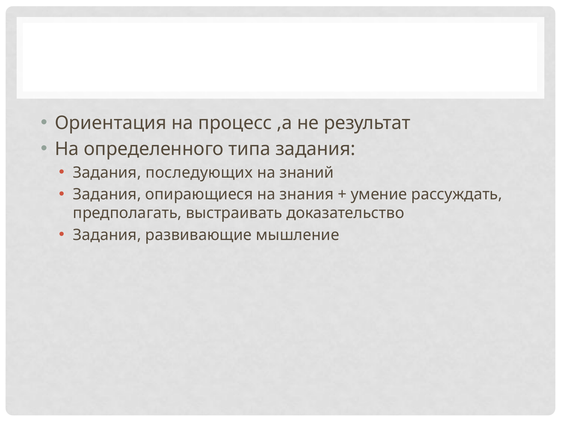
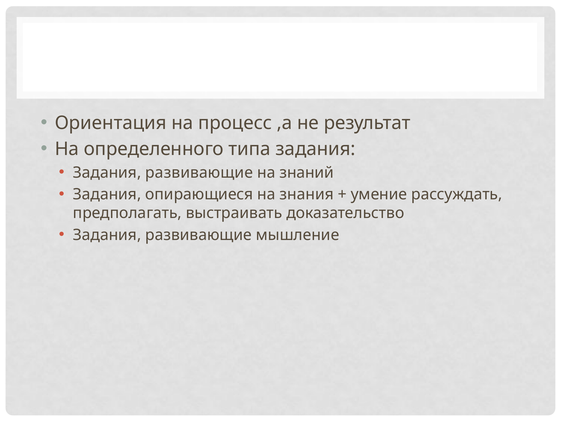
последующих at (199, 172): последующих -> развивающие
